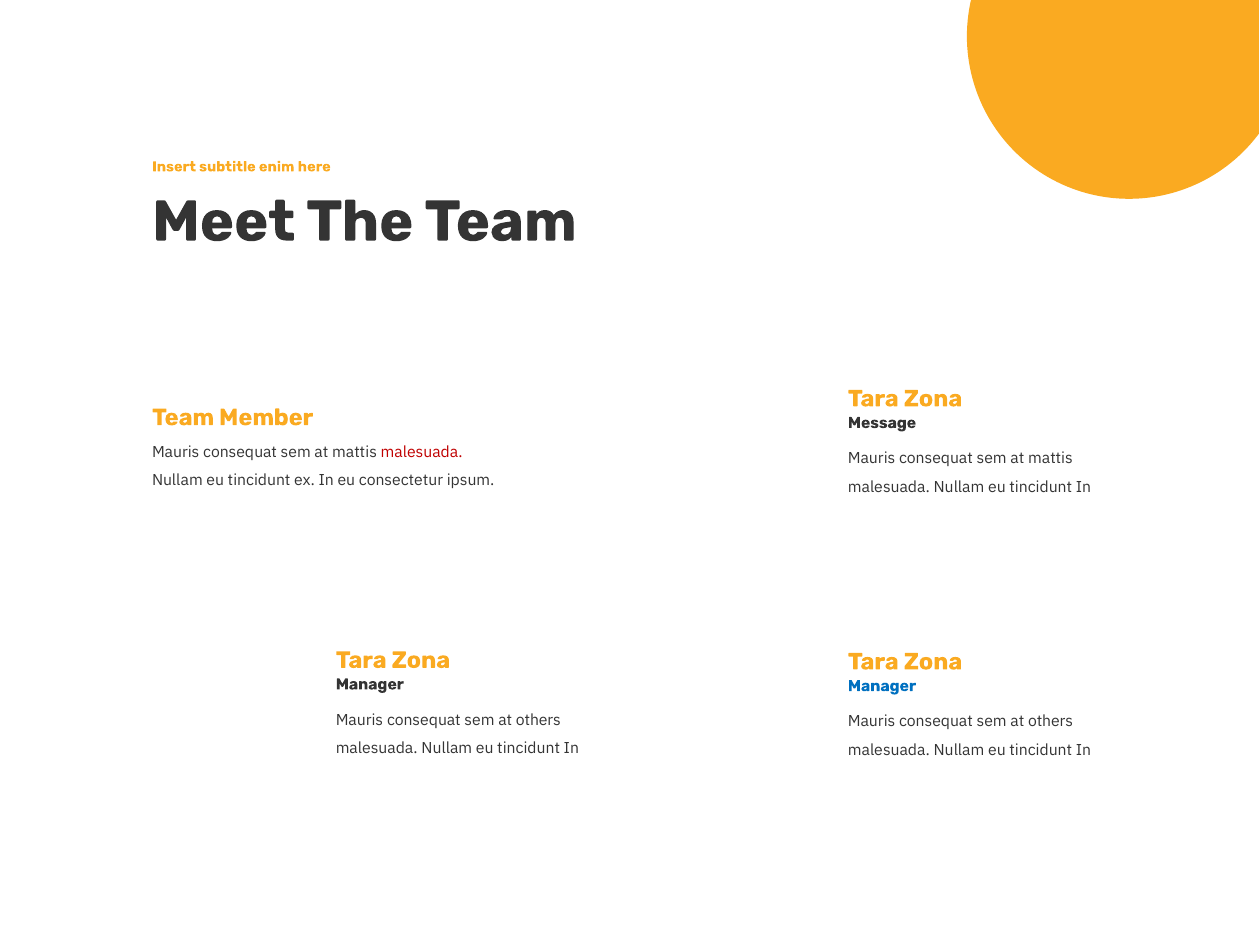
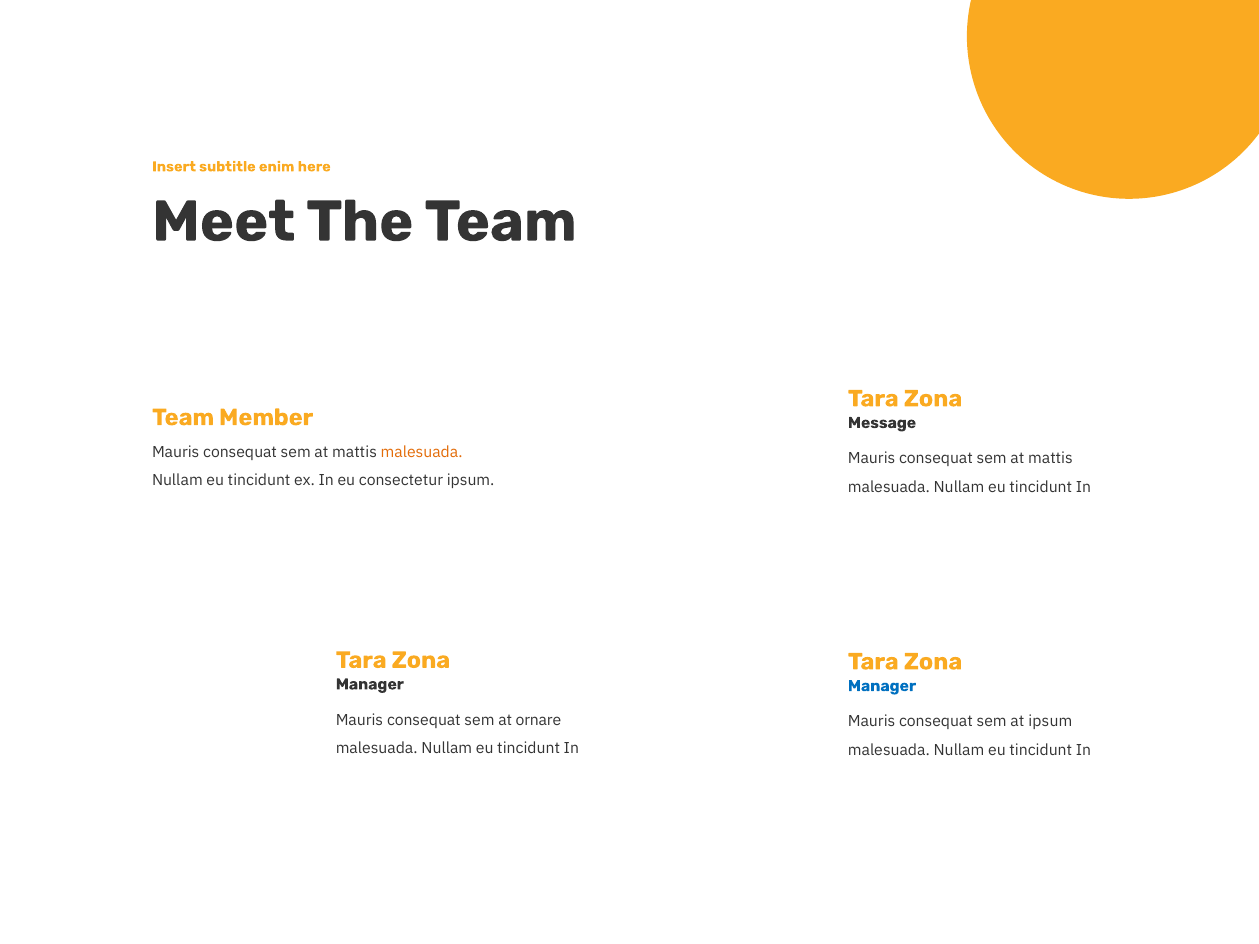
malesuada at (422, 452) colour: red -> orange
others at (538, 720): others -> ornare
others at (1050, 722): others -> ipsum
